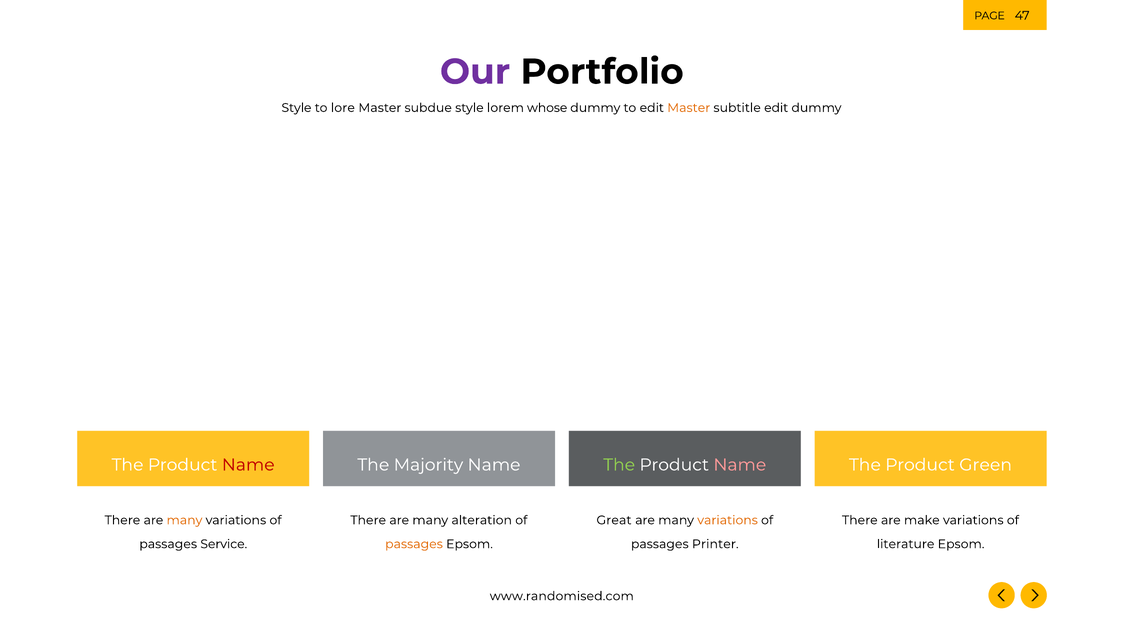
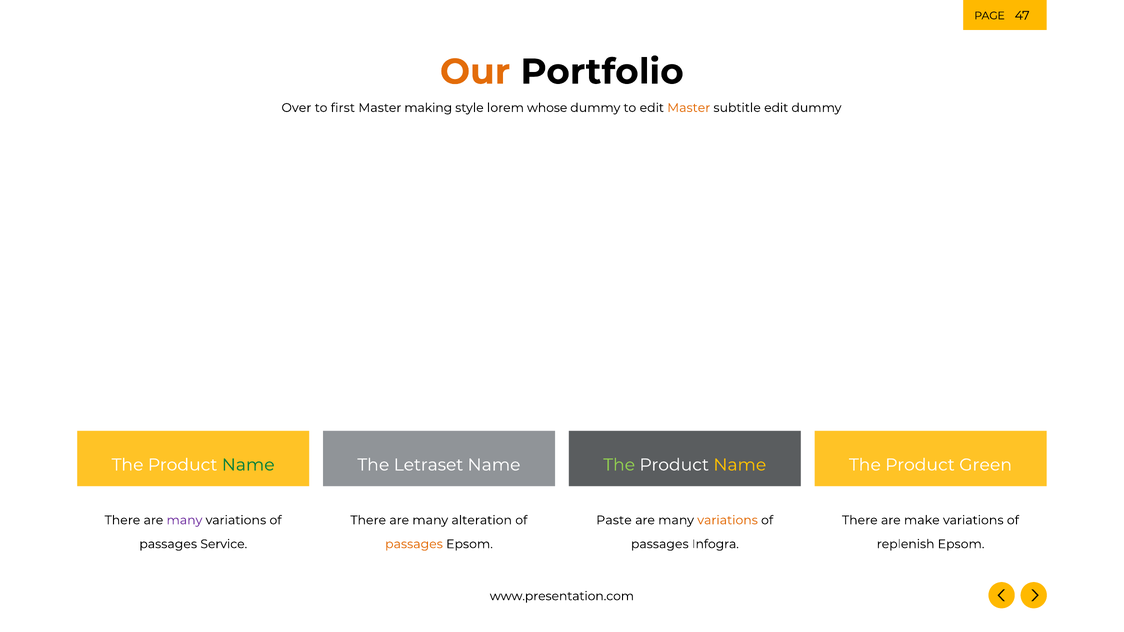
Our colour: purple -> orange
Style at (296, 108): Style -> Over
lore: lore -> first
subdue: subdue -> making
Name at (248, 465) colour: red -> green
Majority: Majority -> Letraset
Name at (740, 465) colour: pink -> yellow
many at (184, 520) colour: orange -> purple
Great: Great -> Paste
Printer: Printer -> Infogra
literature: literature -> replenish
www.randomised.com: www.randomised.com -> www.presentation.com
